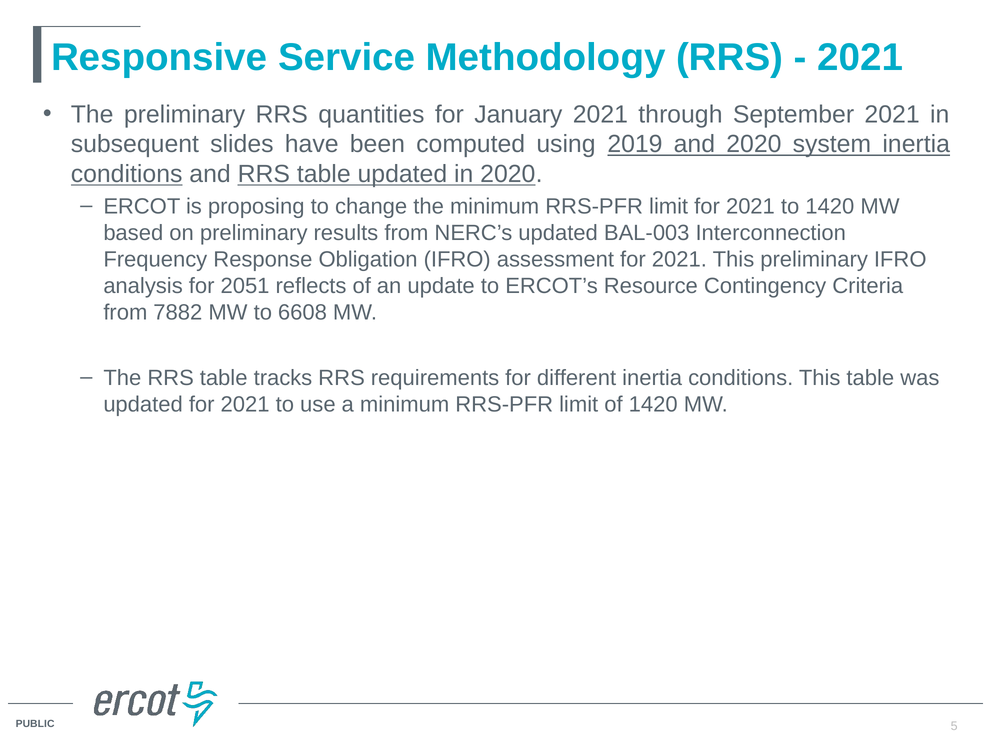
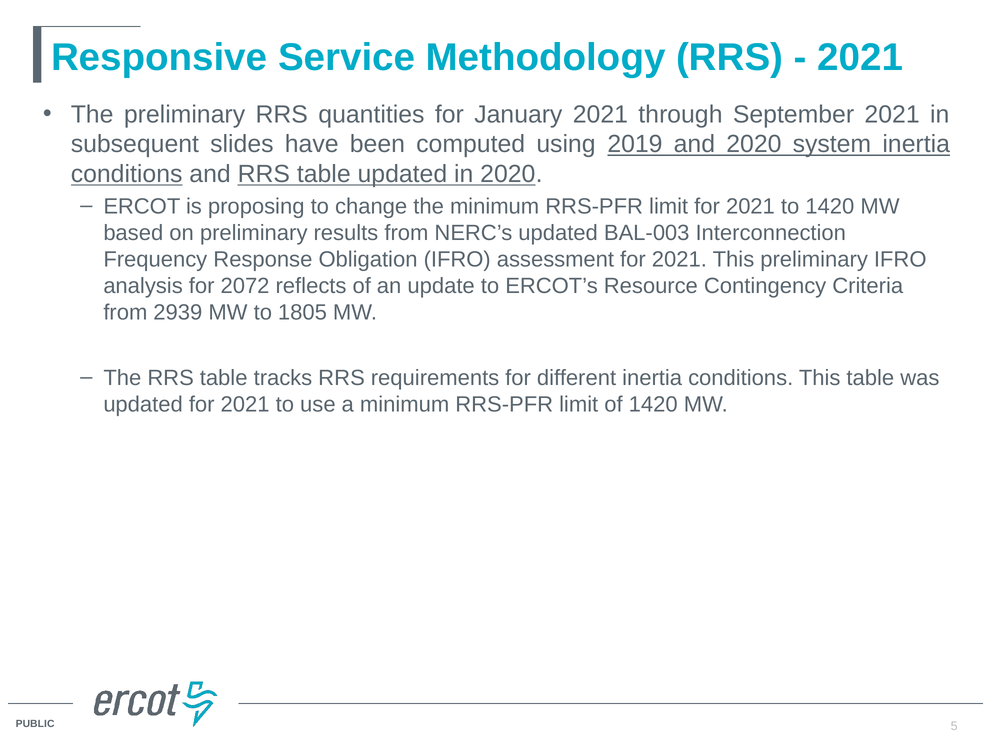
2051: 2051 -> 2072
7882: 7882 -> 2939
6608: 6608 -> 1805
